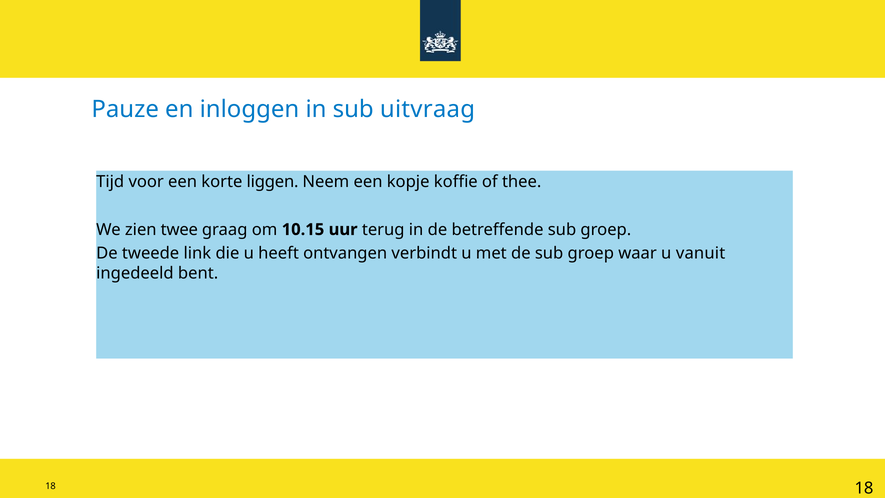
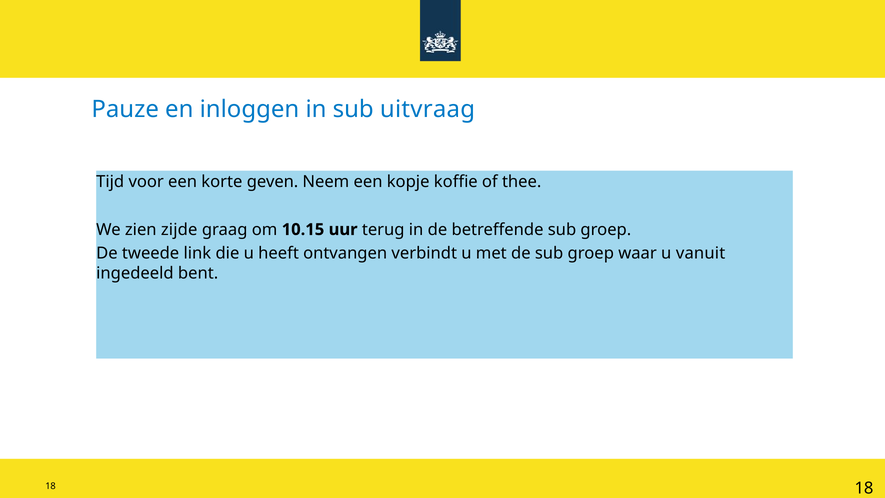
liggen: liggen -> geven
twee: twee -> zijde
